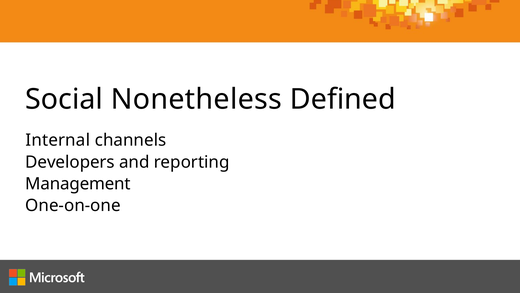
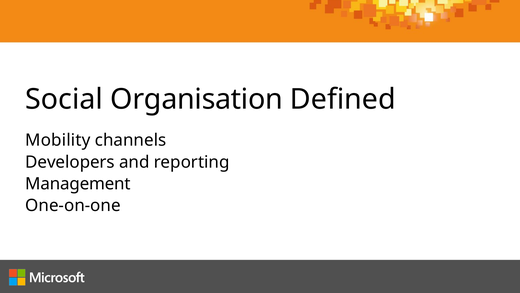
Nonetheless: Nonetheless -> Organisation
Internal: Internal -> Mobility
